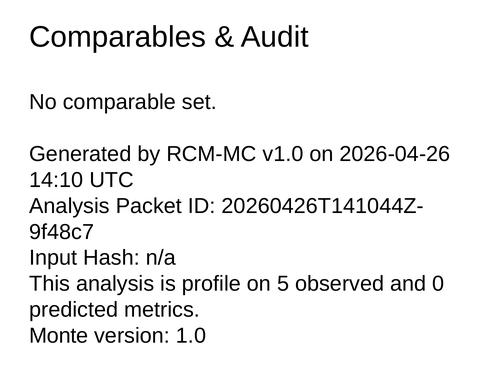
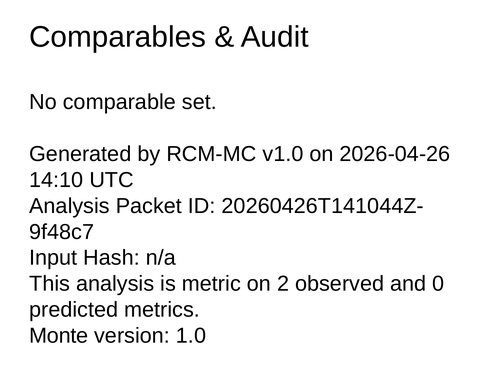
profile: profile -> metric
5: 5 -> 2
